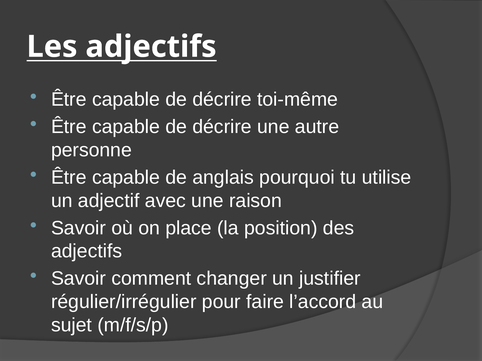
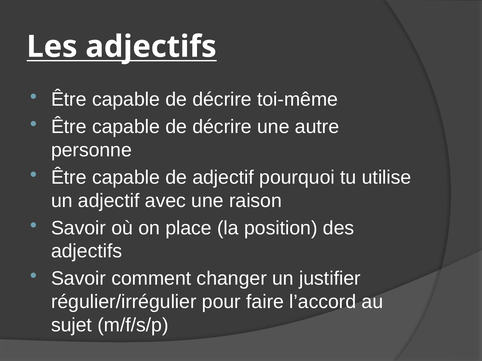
de anglais: anglais -> adjectif
